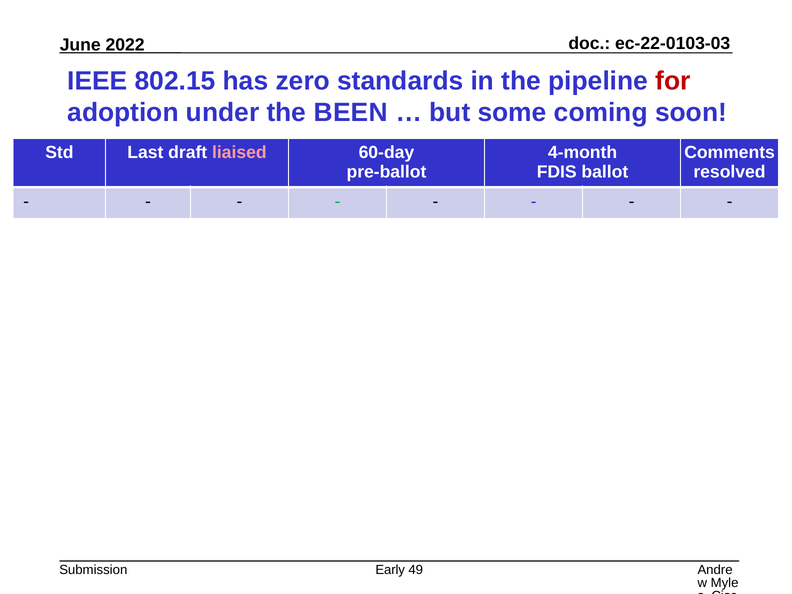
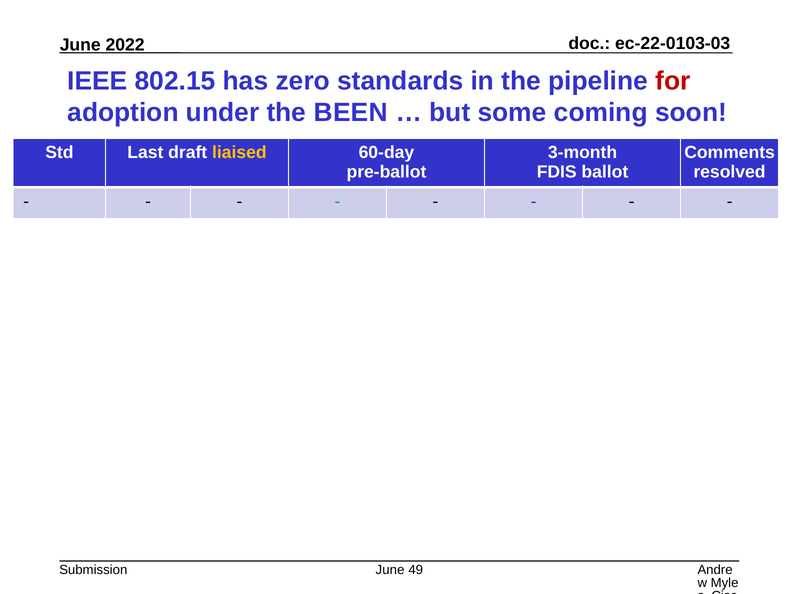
liaised colour: pink -> yellow
4-month: 4-month -> 3-month
Early at (390, 570): Early -> June
